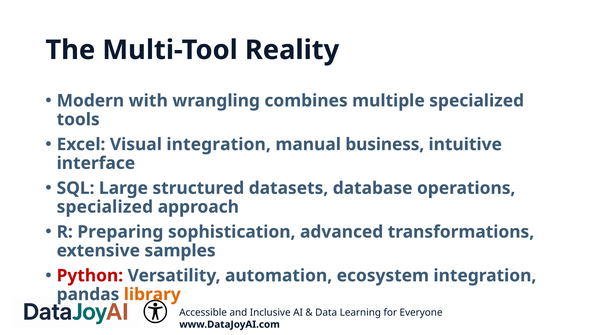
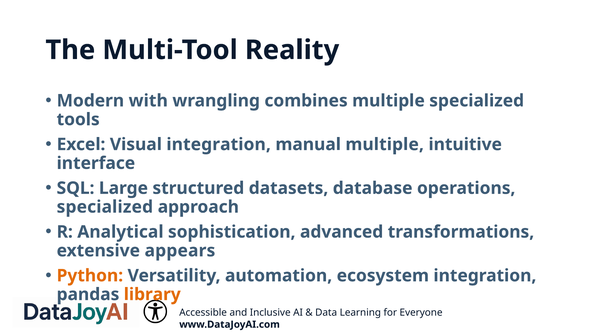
manual business: business -> multiple
Preparing: Preparing -> Analytical
samples: samples -> appears
Python colour: red -> orange
